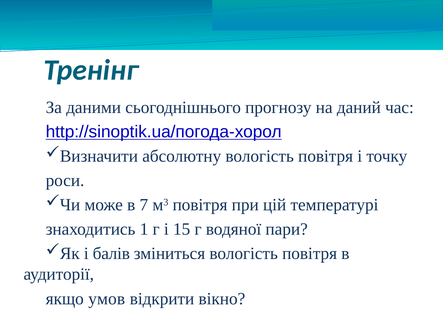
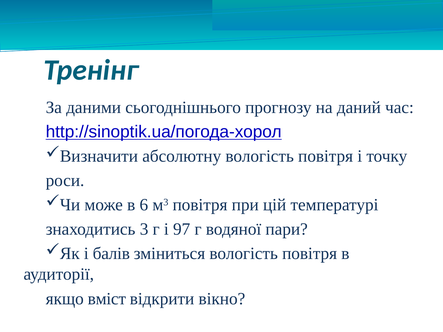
7: 7 -> 6
1: 1 -> 3
15: 15 -> 97
умов: умов -> вміст
